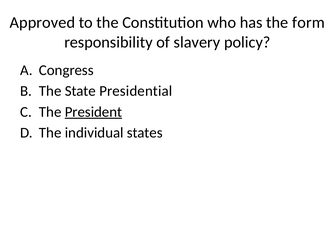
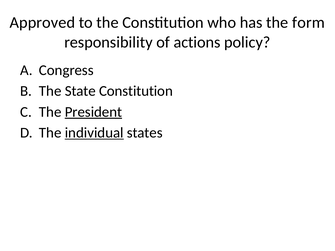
slavery: slavery -> actions
State Presidential: Presidential -> Constitution
individual underline: none -> present
